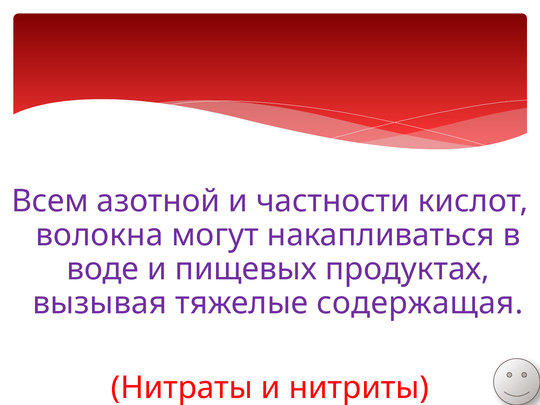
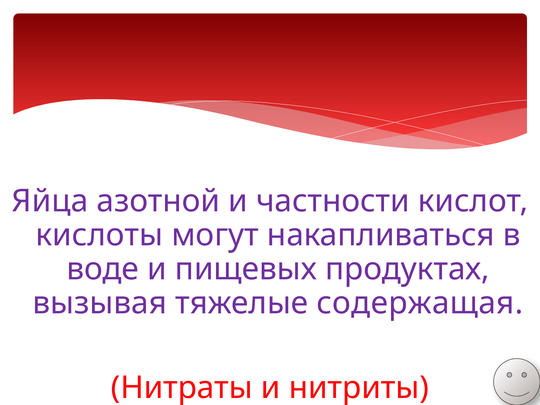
Всем: Всем -> Яйца
волокна: волокна -> кислоты
